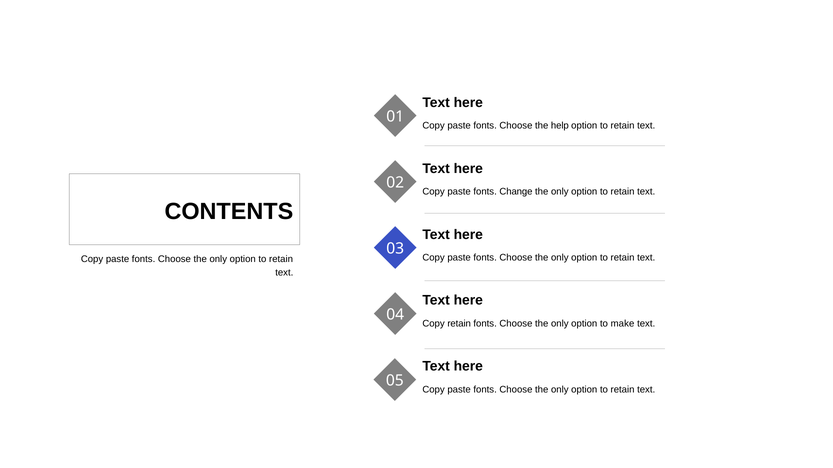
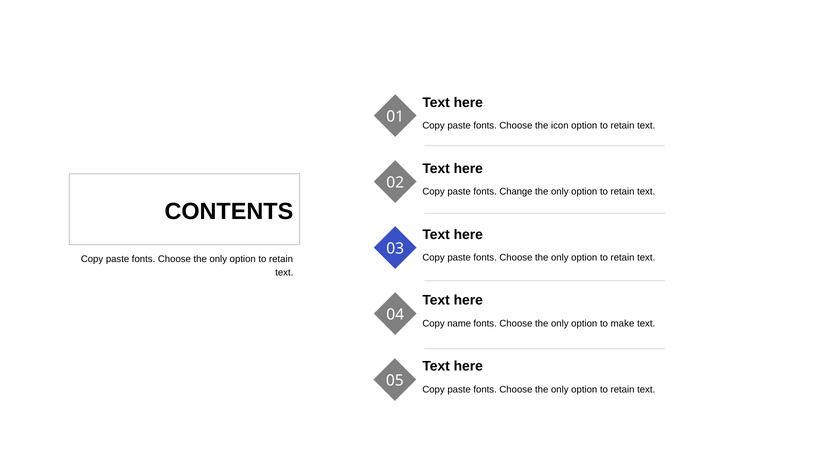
help: help -> icon
Copy retain: retain -> name
